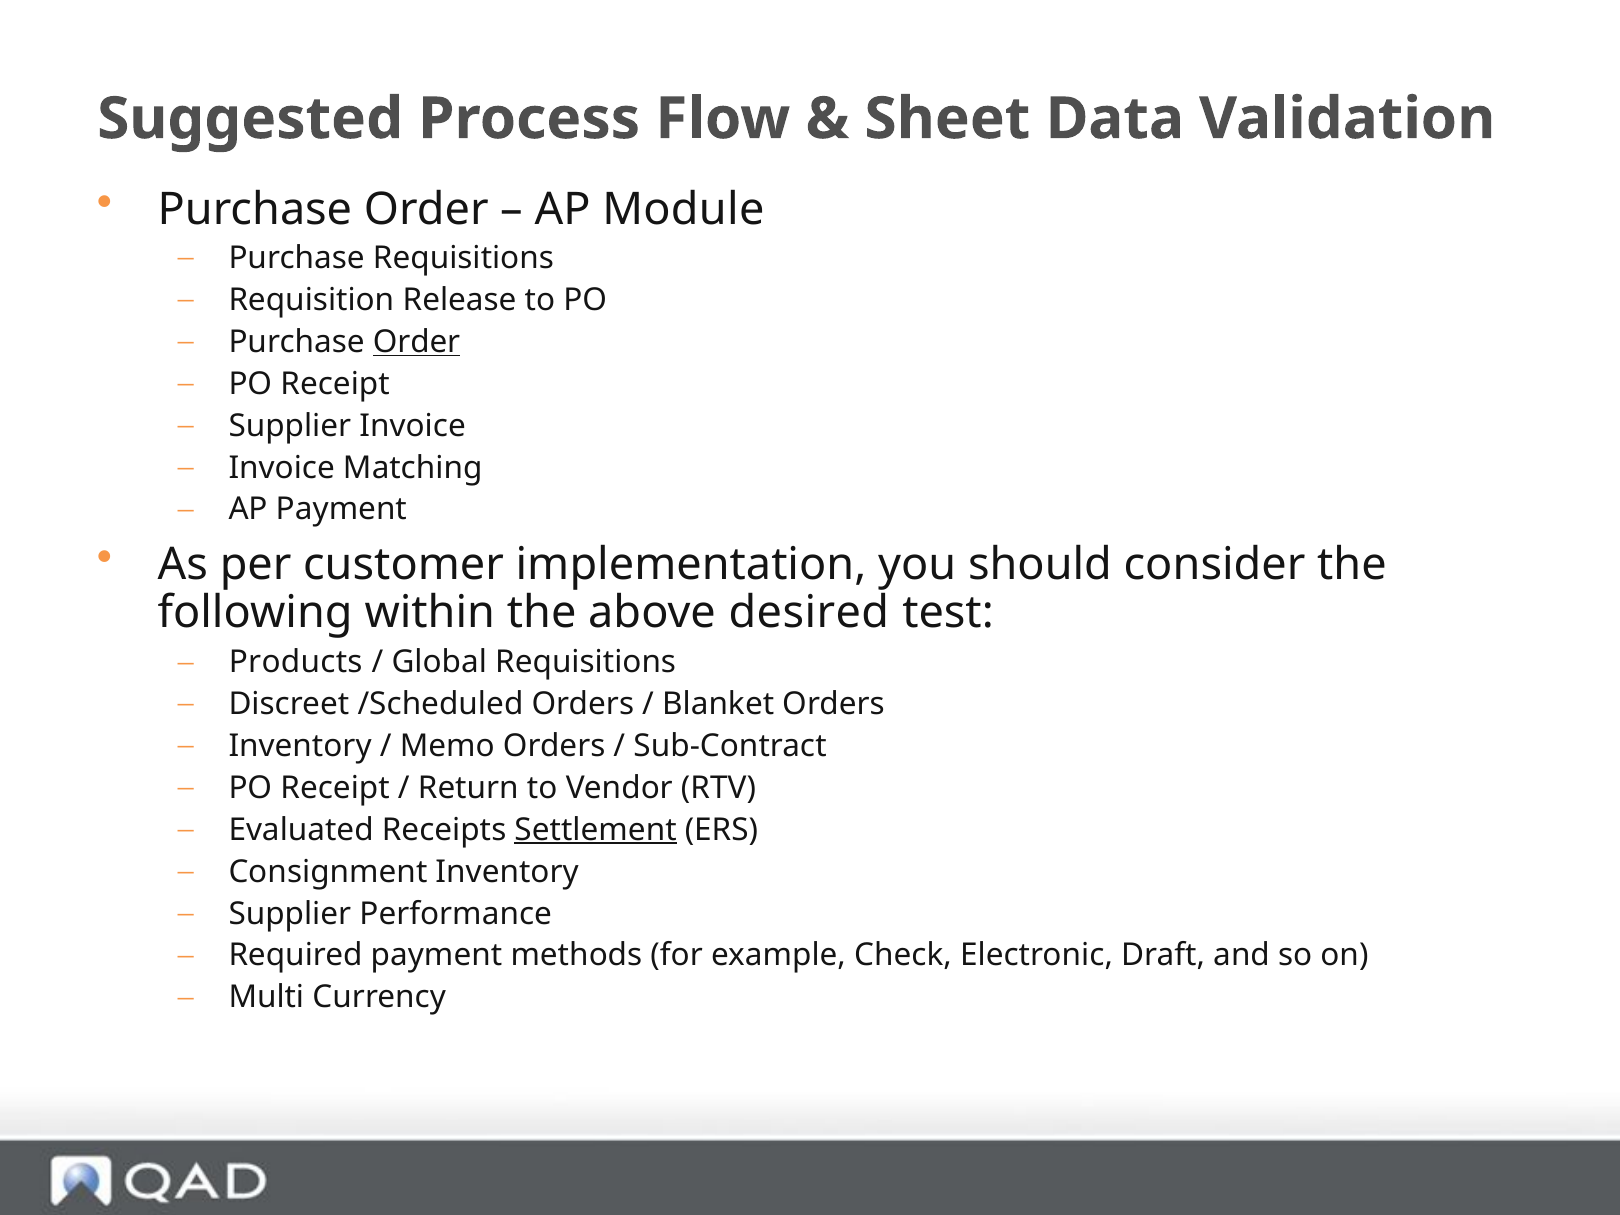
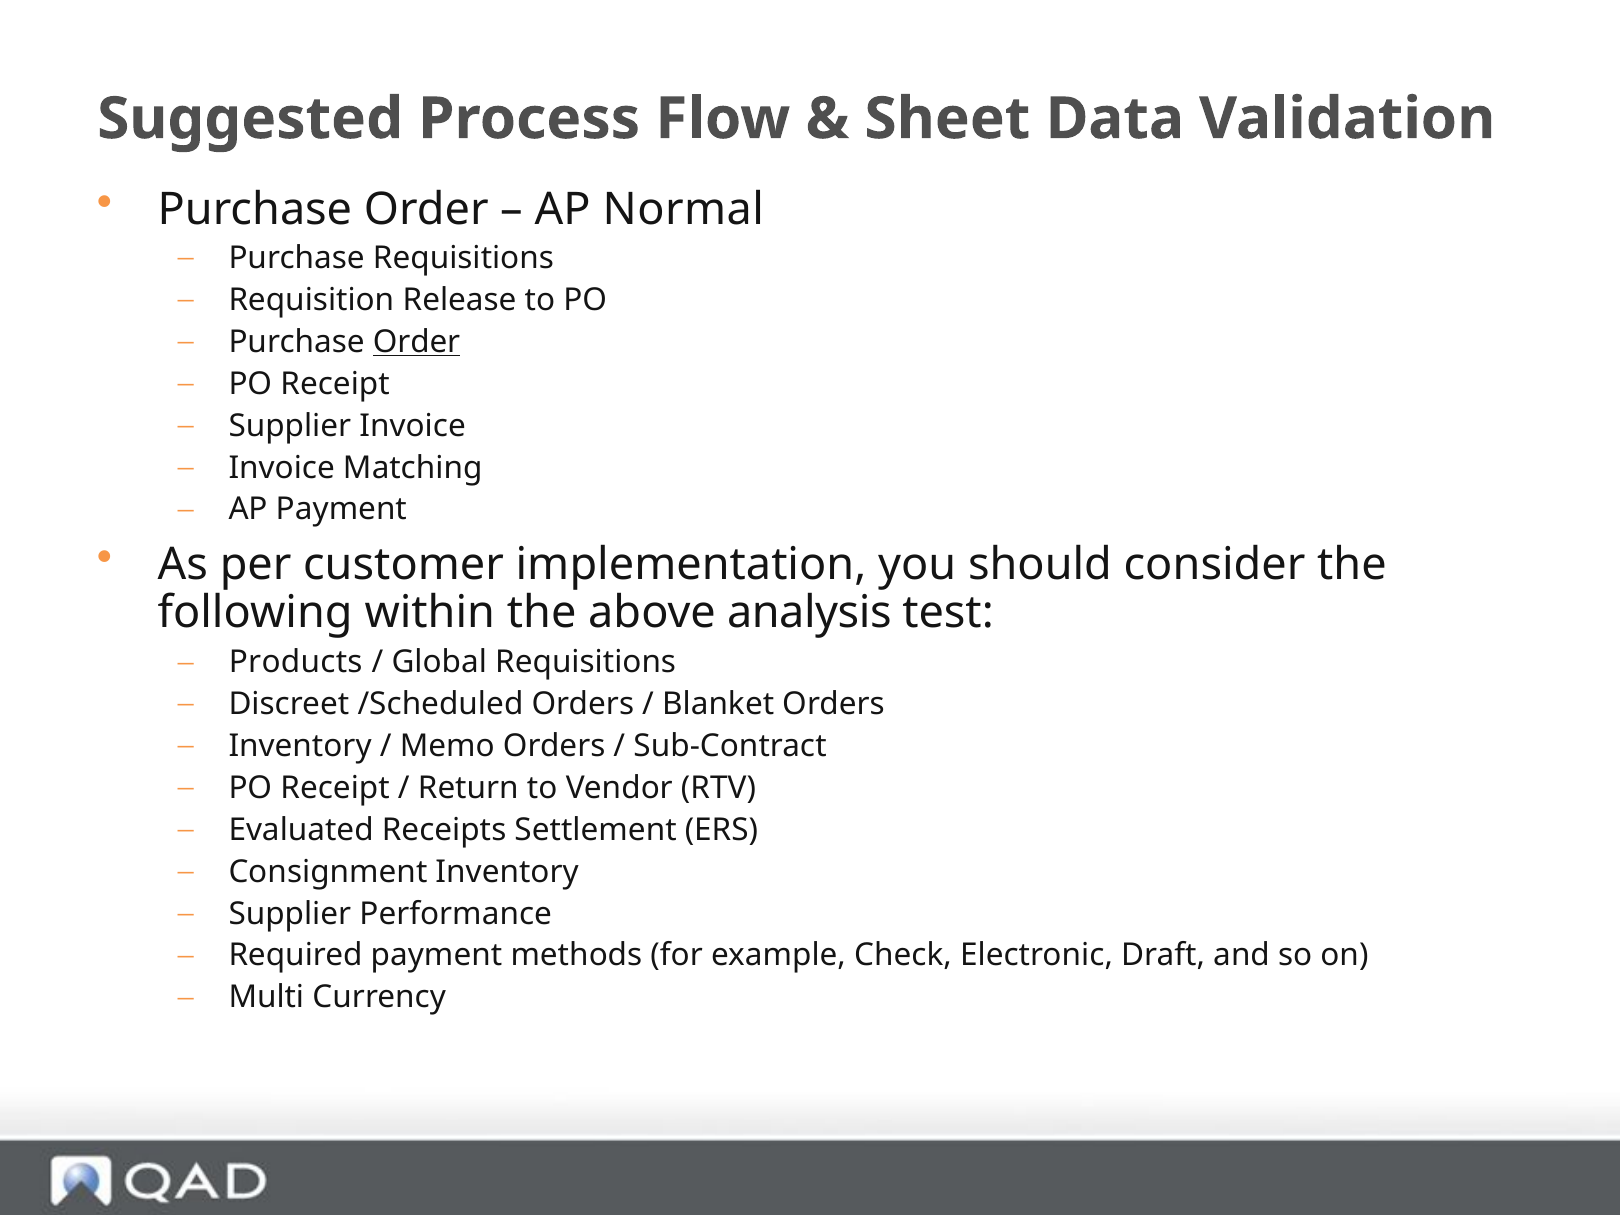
Module: Module -> Normal
desired: desired -> analysis
Settlement underline: present -> none
